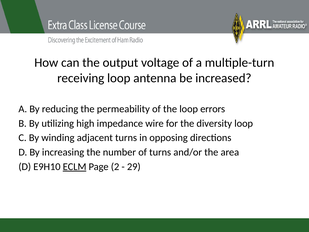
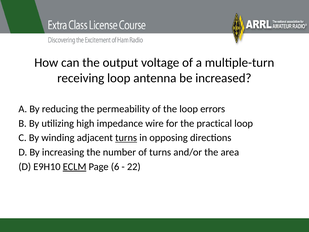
diversity: diversity -> practical
turns at (126, 138) underline: none -> present
2: 2 -> 6
29: 29 -> 22
